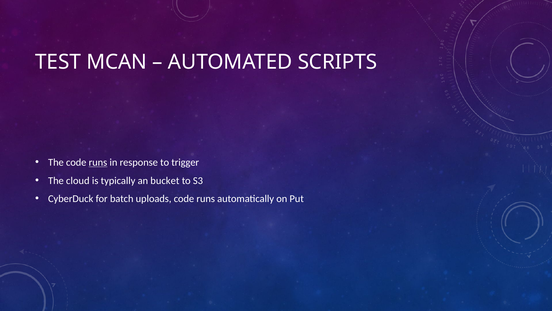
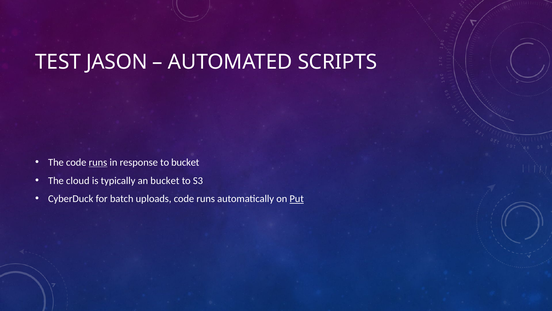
MCAN: MCAN -> JASON
to trigger: trigger -> bucket
Put underline: none -> present
